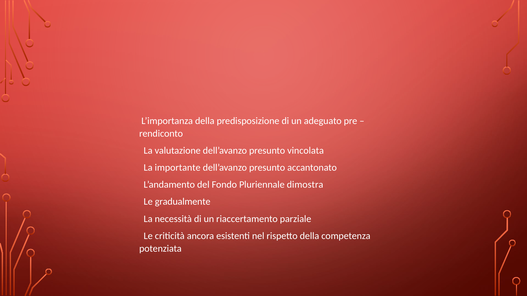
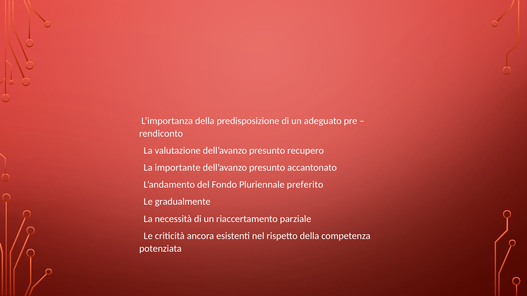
vincolata: vincolata -> recupero
dimostra: dimostra -> preferito
